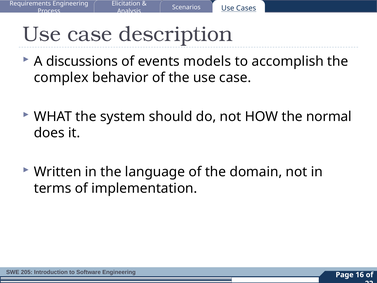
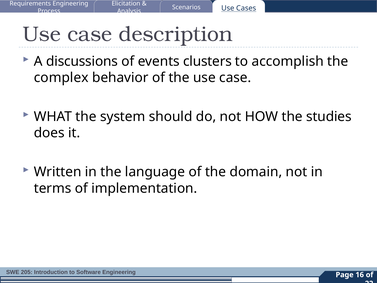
models: models -> clusters
normal: normal -> studies
